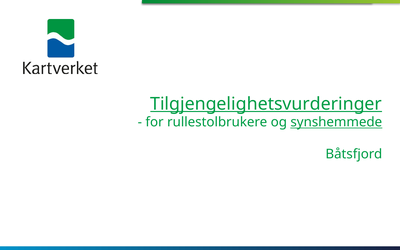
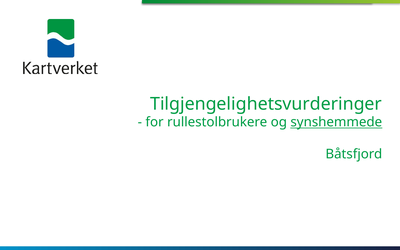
Tilgjengelighetsvurderinger underline: present -> none
